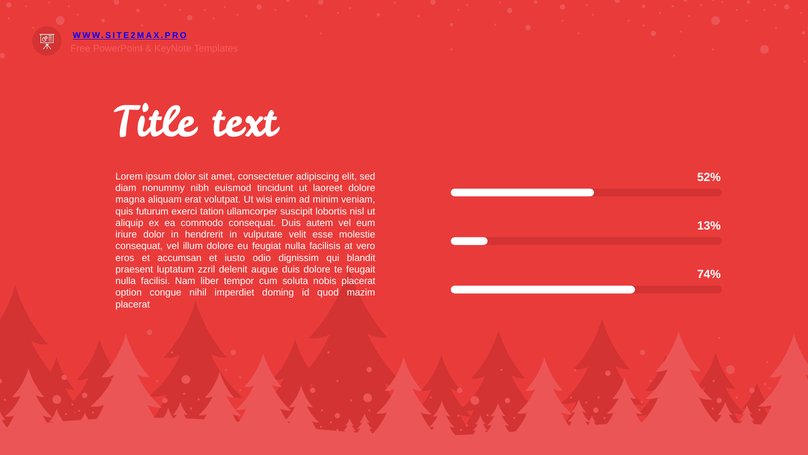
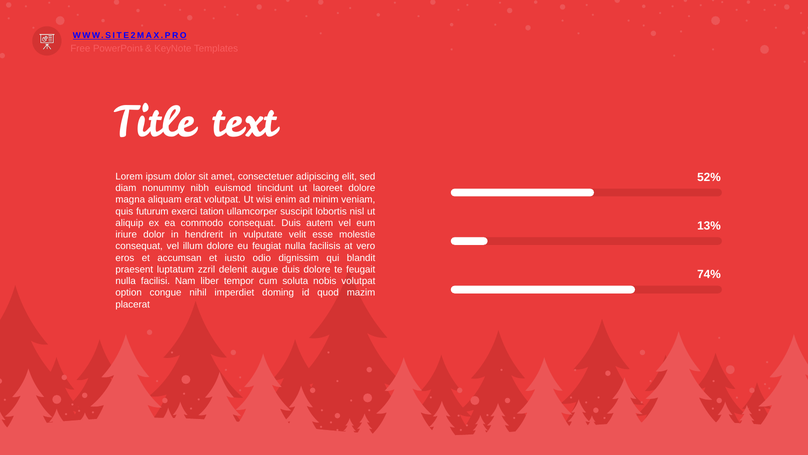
nobis placerat: placerat -> volutpat
